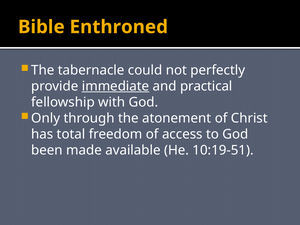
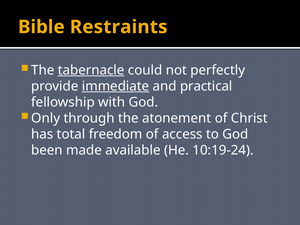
Enthroned: Enthroned -> Restraints
tabernacle underline: none -> present
10:19-51: 10:19-51 -> 10:19-24
